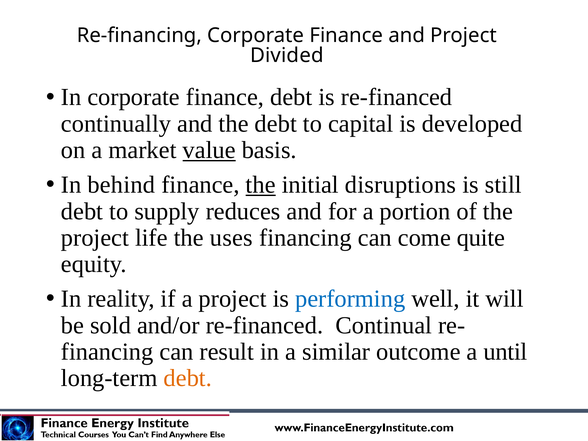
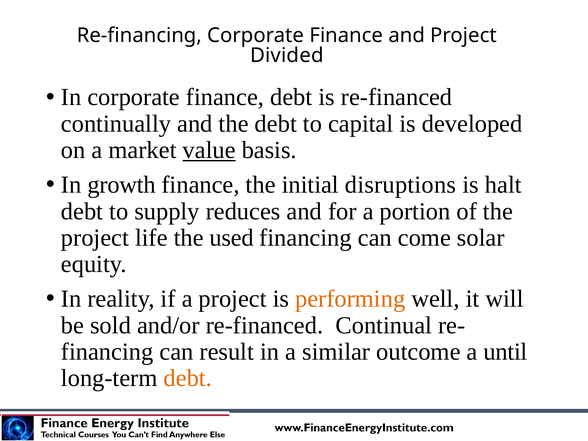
behind: behind -> growth
the at (261, 185) underline: present -> none
still: still -> halt
uses: uses -> used
quite: quite -> solar
performing colour: blue -> orange
